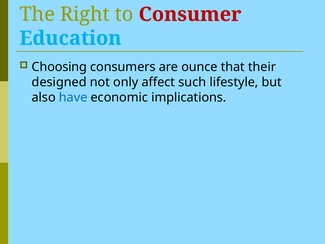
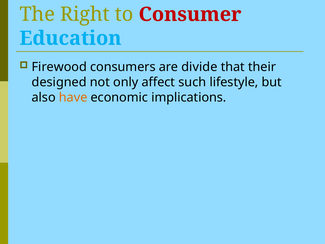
Choosing: Choosing -> Firewood
ounce: ounce -> divide
have colour: blue -> orange
